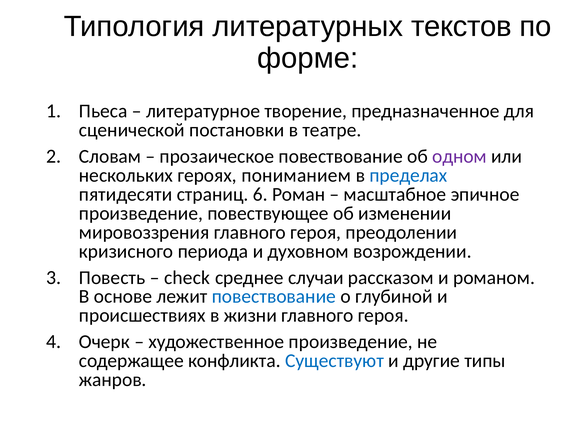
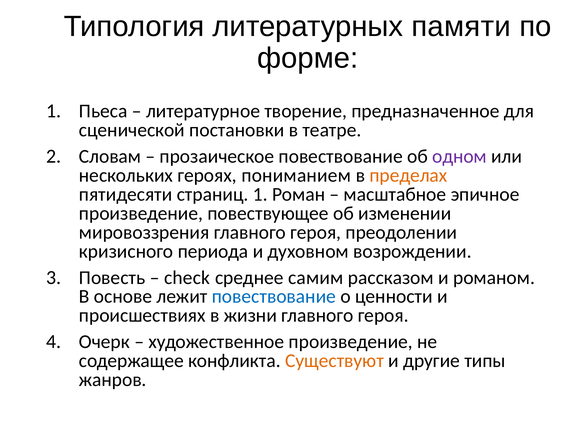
текстов: текстов -> памяти
пределах colour: blue -> orange
страниц 6: 6 -> 1
случаи: случаи -> самим
глубиной: глубиной -> ценности
Существуют colour: blue -> orange
